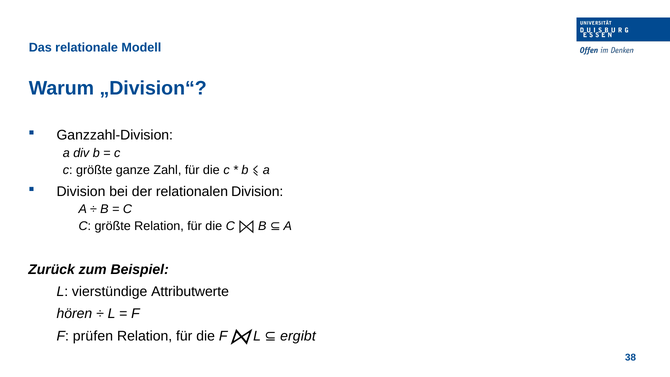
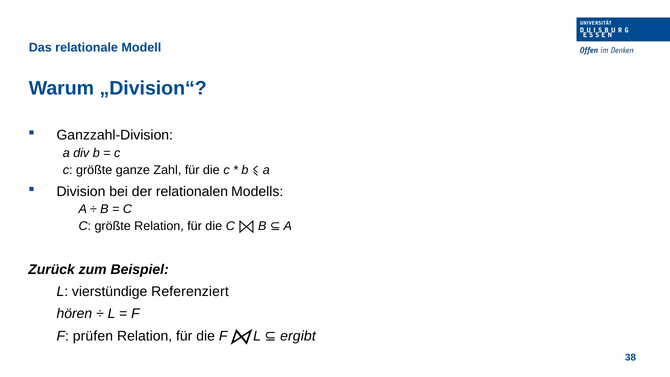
relationalen Division: Division -> Modells
Attributwerte: Attributwerte -> Referenziert
